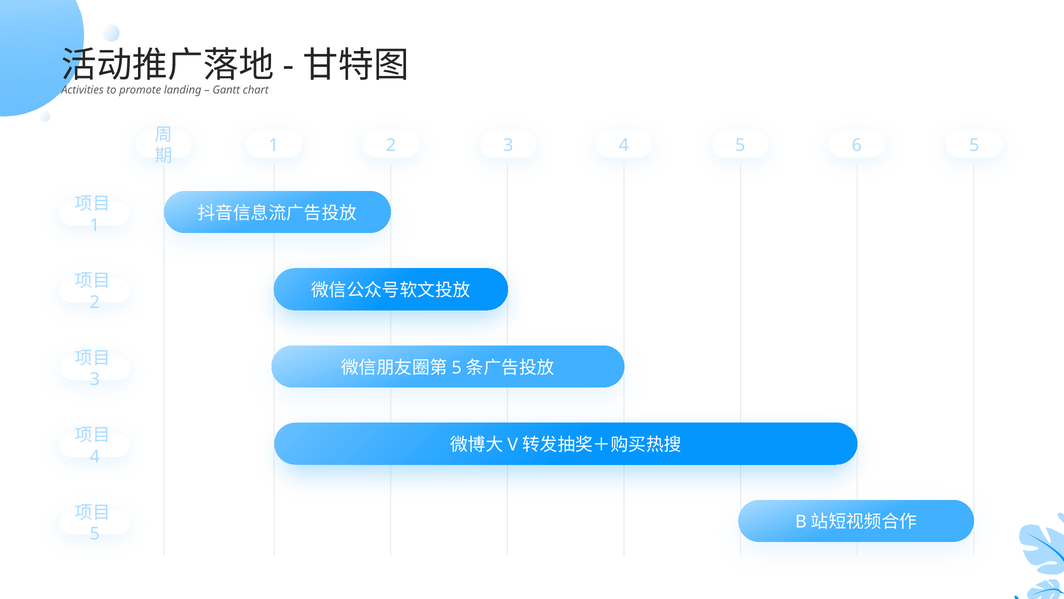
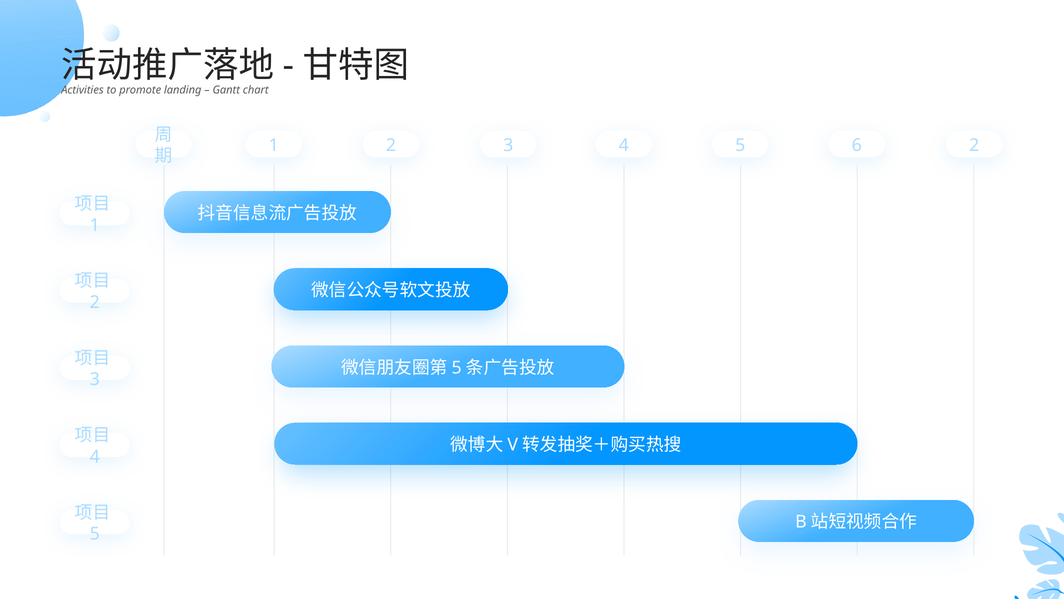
5 at (974, 145): 5 -> 2
